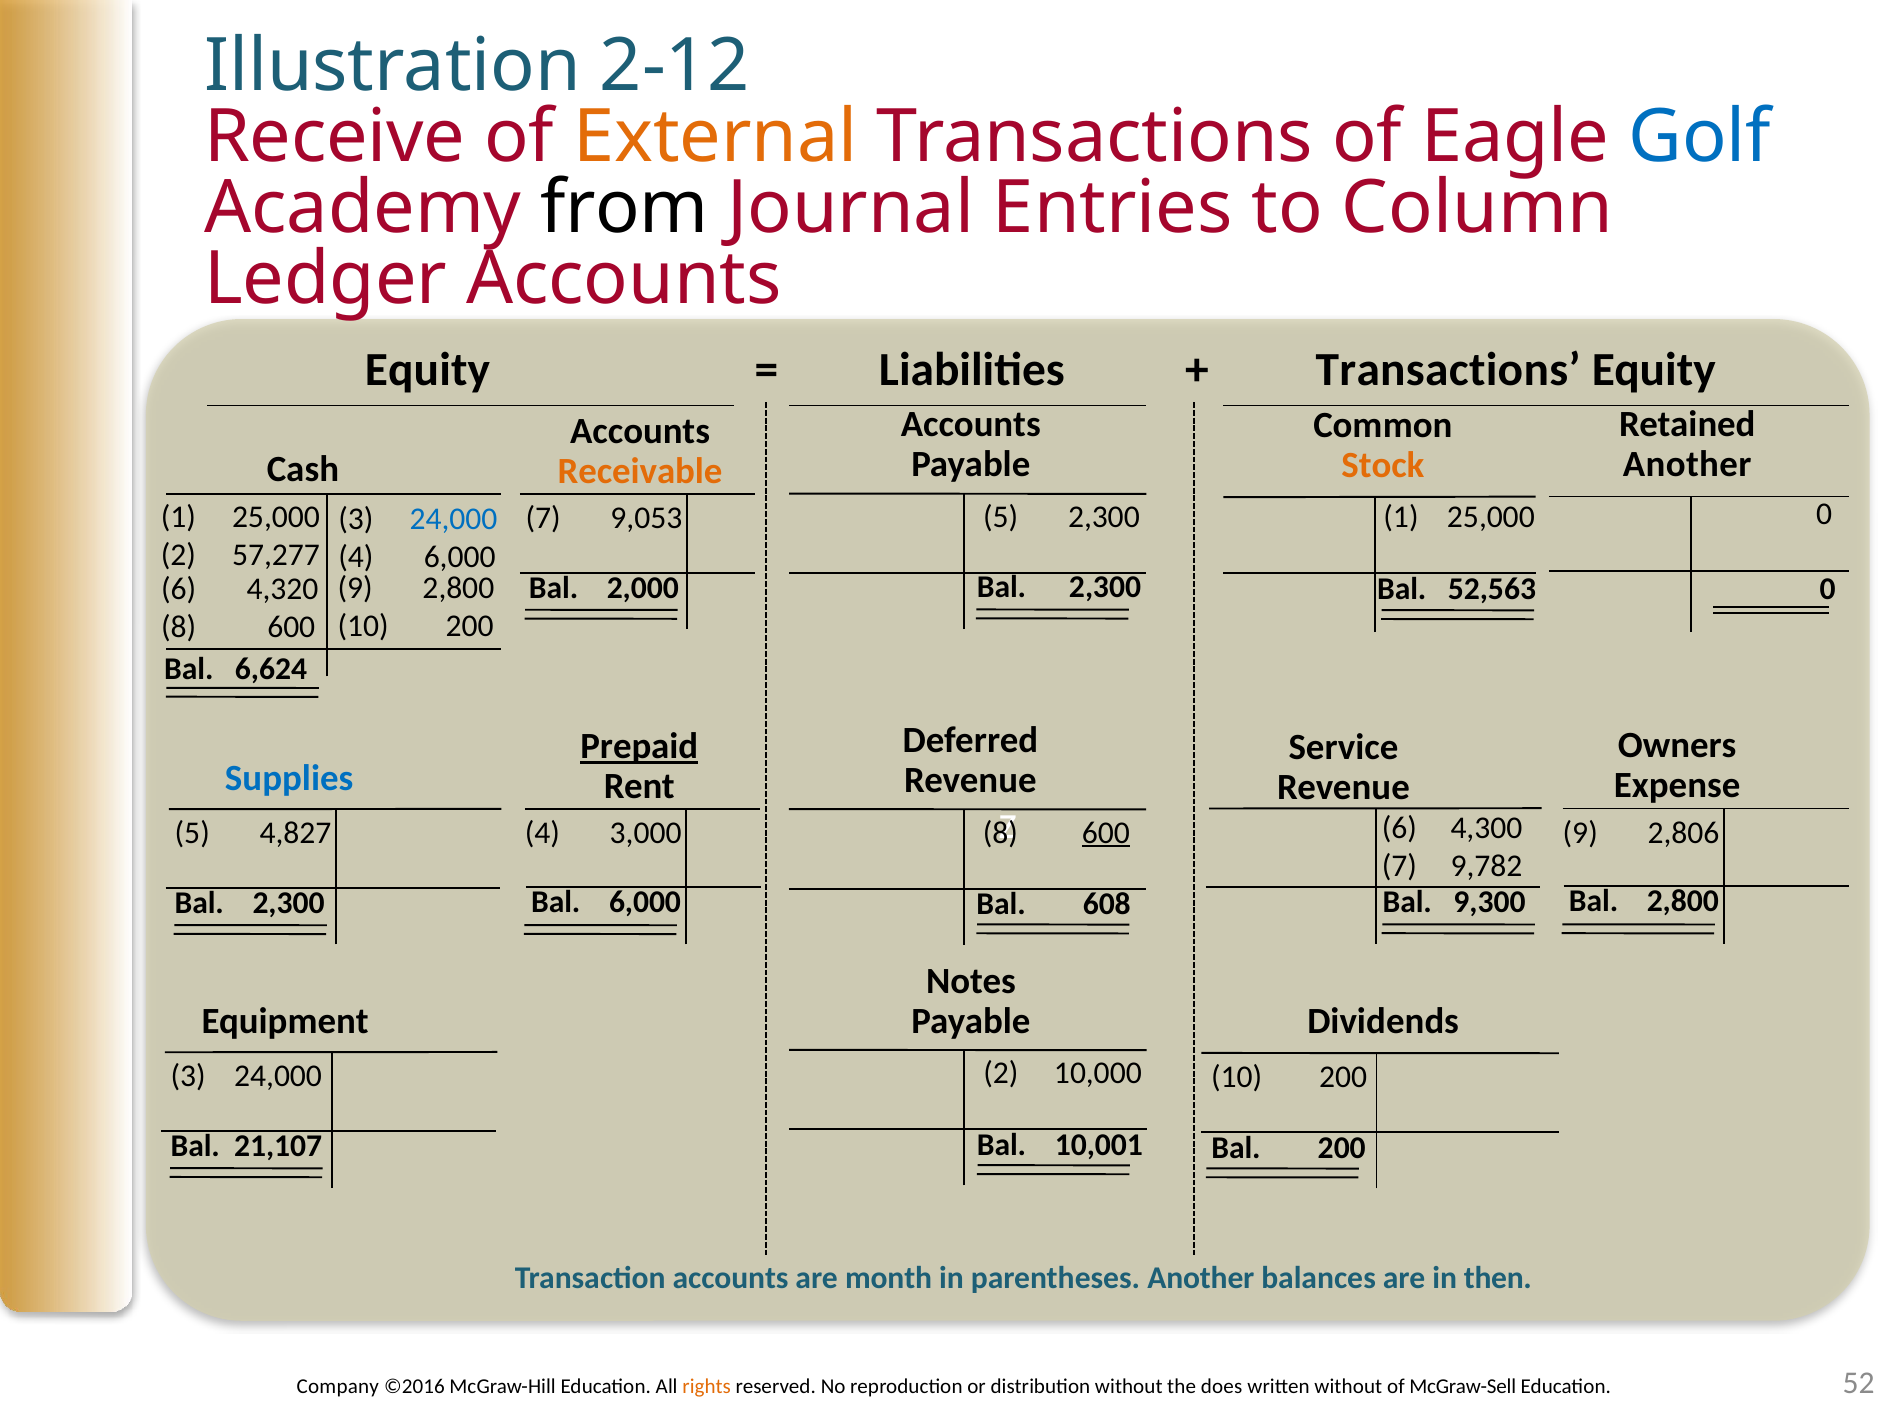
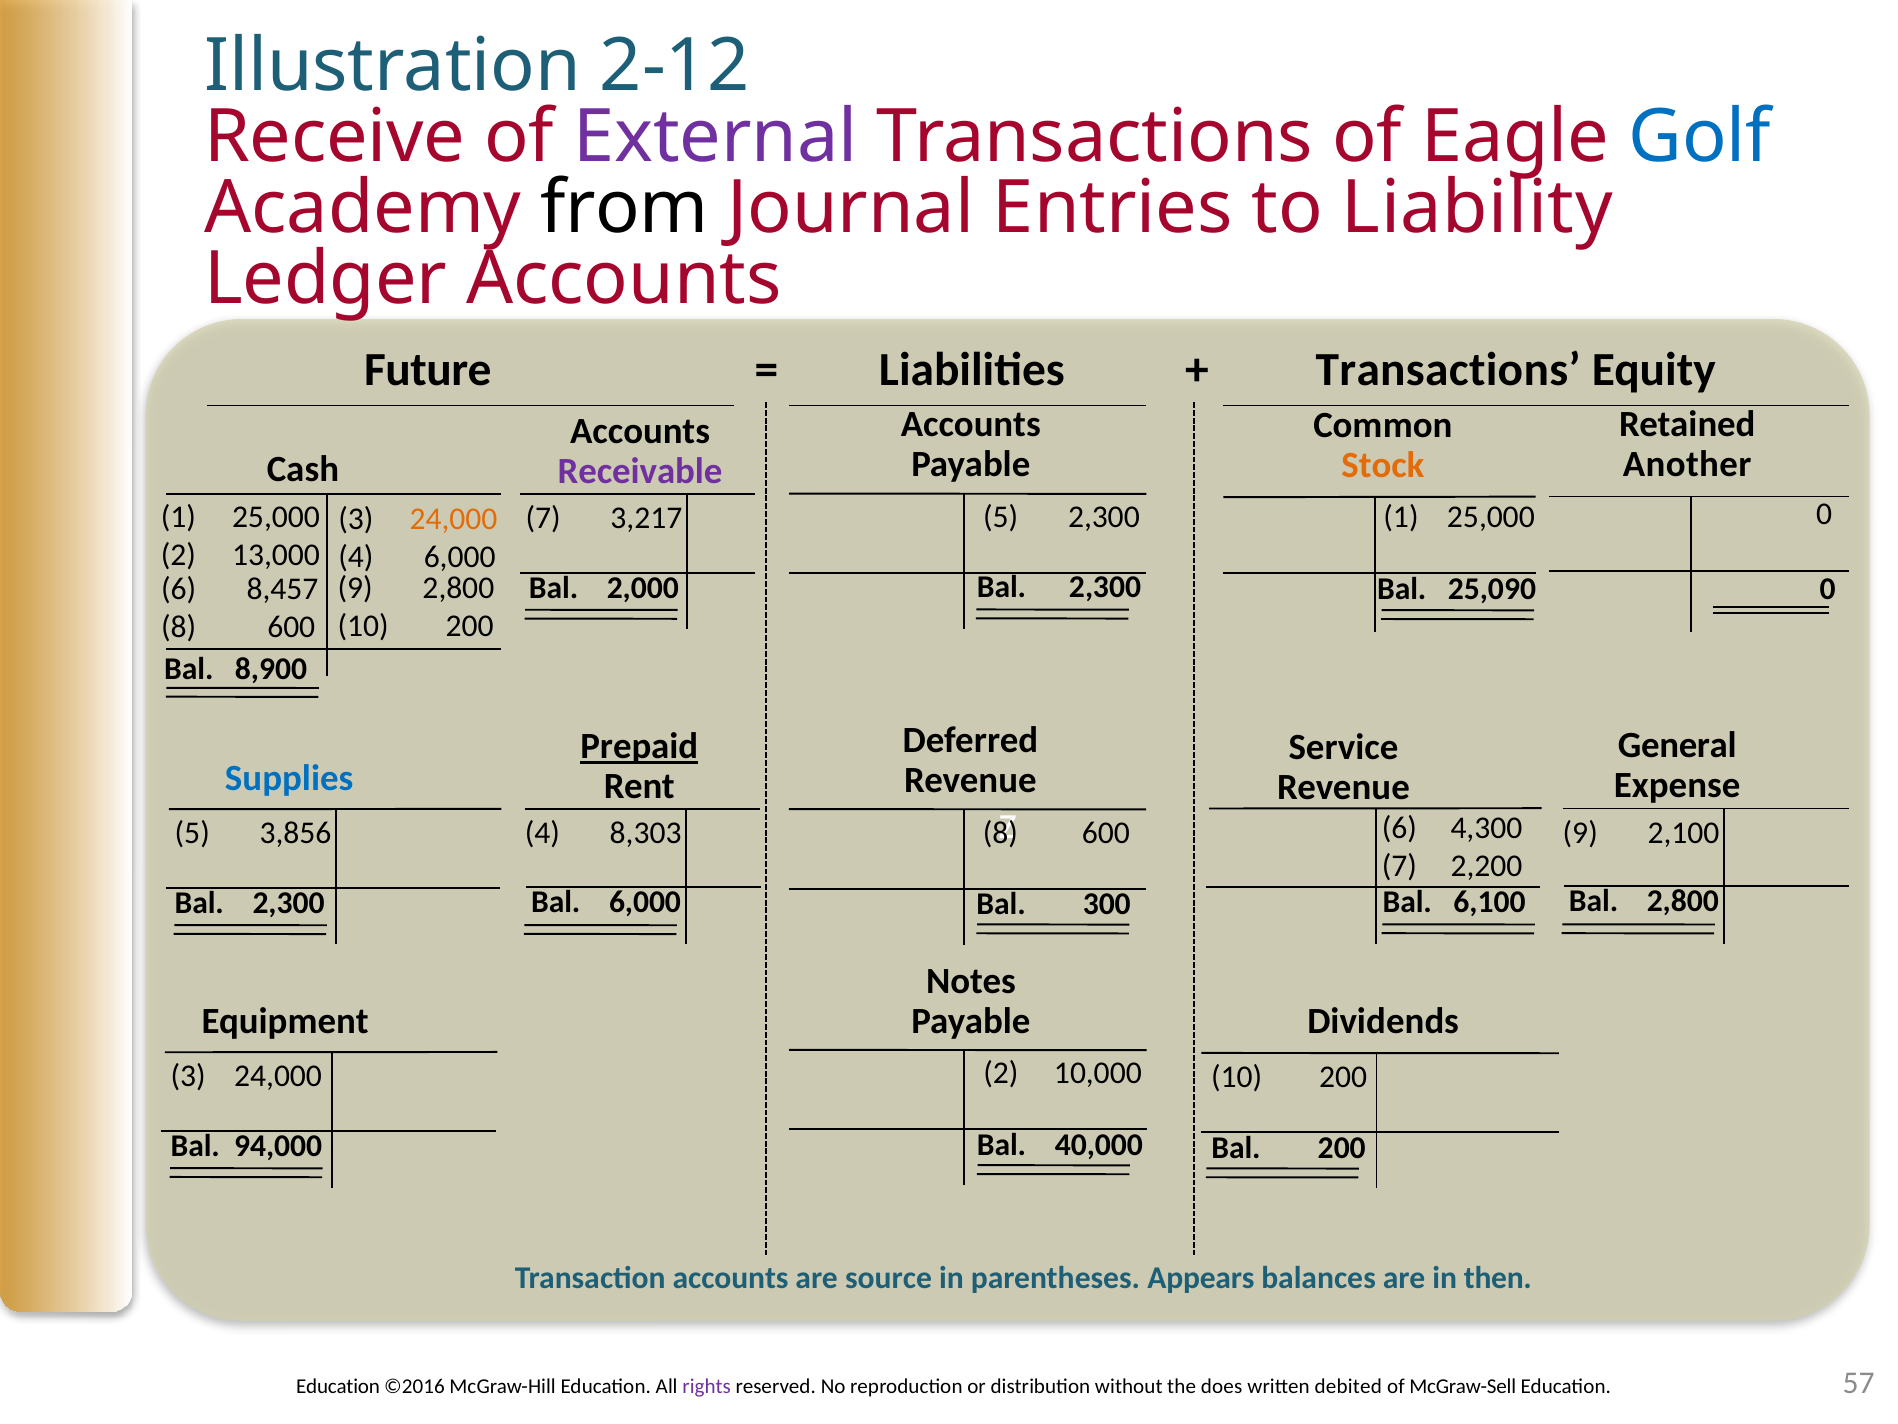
External colour: orange -> purple
Column: Column -> Liability
Equity at (428, 370): Equity -> Future
Receivable colour: orange -> purple
9,053: 9,053 -> 3,217
24,000 at (453, 519) colour: blue -> orange
57,277: 57,277 -> 13,000
4,320: 4,320 -> 8,457
52,563: 52,563 -> 25,090
6,624: 6,624 -> 8,900
Owners: Owners -> General
2,806: 2,806 -> 2,100
600 at (1106, 832) underline: present -> none
4,827: 4,827 -> 3,856
3,000: 3,000 -> 8,303
9,782: 9,782 -> 2,200
608: 608 -> 300
9,300: 9,300 -> 6,100
10,001: 10,001 -> 40,000
21,107: 21,107 -> 94,000
month: month -> source
parentheses Another: Another -> Appears
Company at (338, 1386): Company -> Education
rights colour: orange -> purple
written without: without -> debited
52: 52 -> 57
